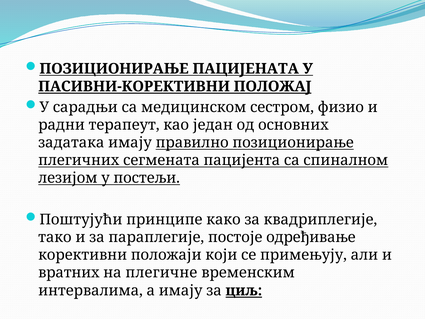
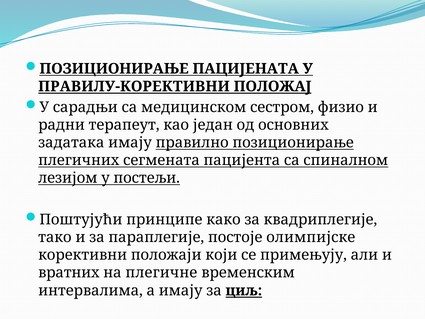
ПАСИВНИ-КОРЕКТИВНИ: ПАСИВНИ-КОРЕКТИВНИ -> ПРАВИЛУ-КОРЕКТИВНИ
одређивање: одређивање -> олимпијске
